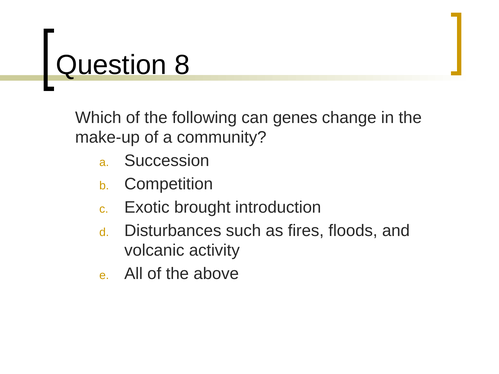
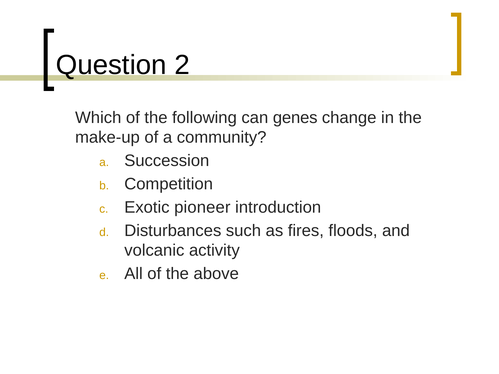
8: 8 -> 2
brought: brought -> pioneer
